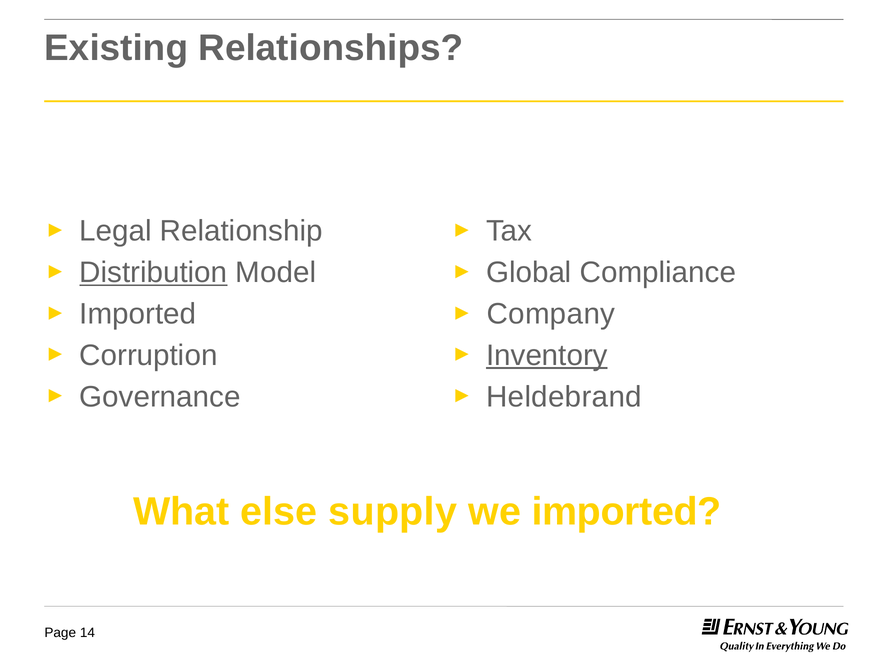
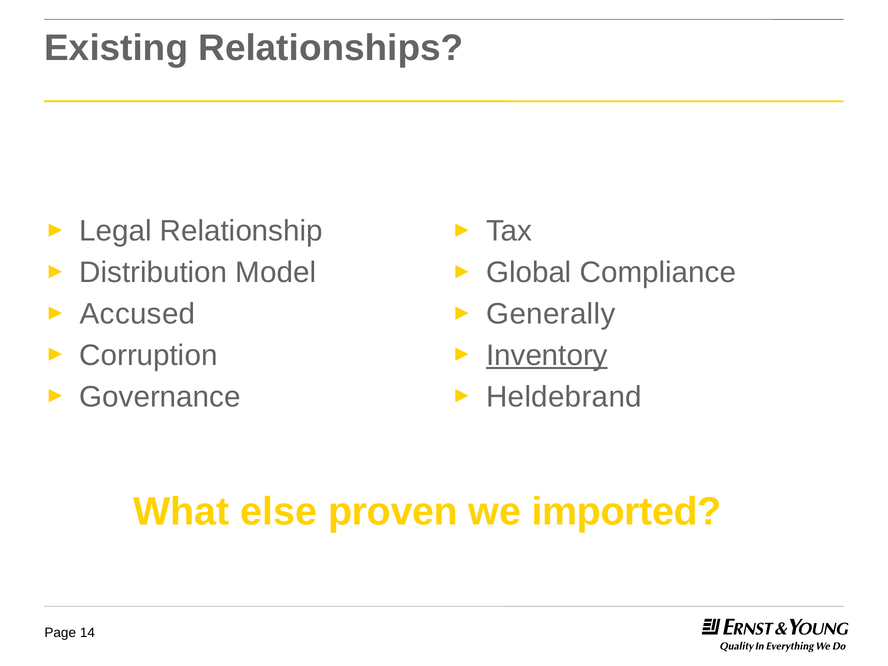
Distribution underline: present -> none
Imported at (138, 314): Imported -> Accused
Company: Company -> Generally
supply: supply -> proven
